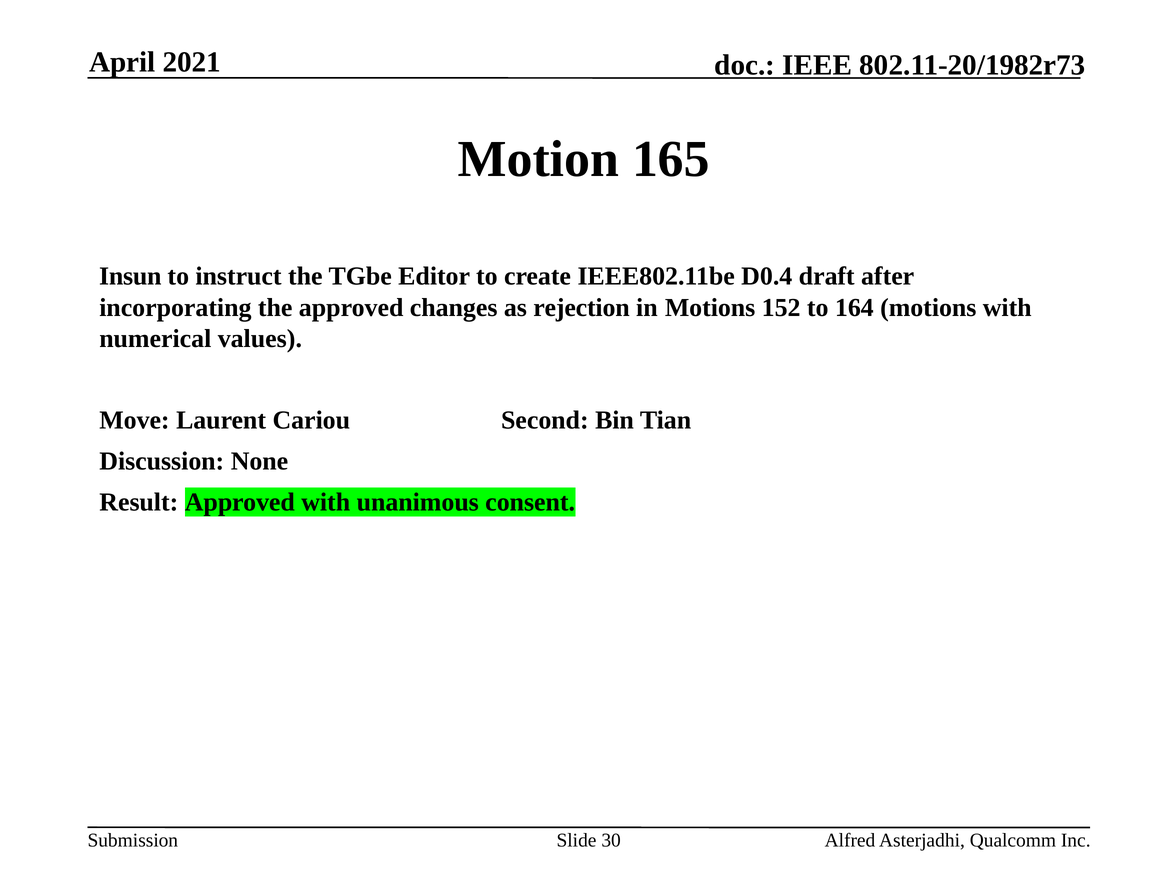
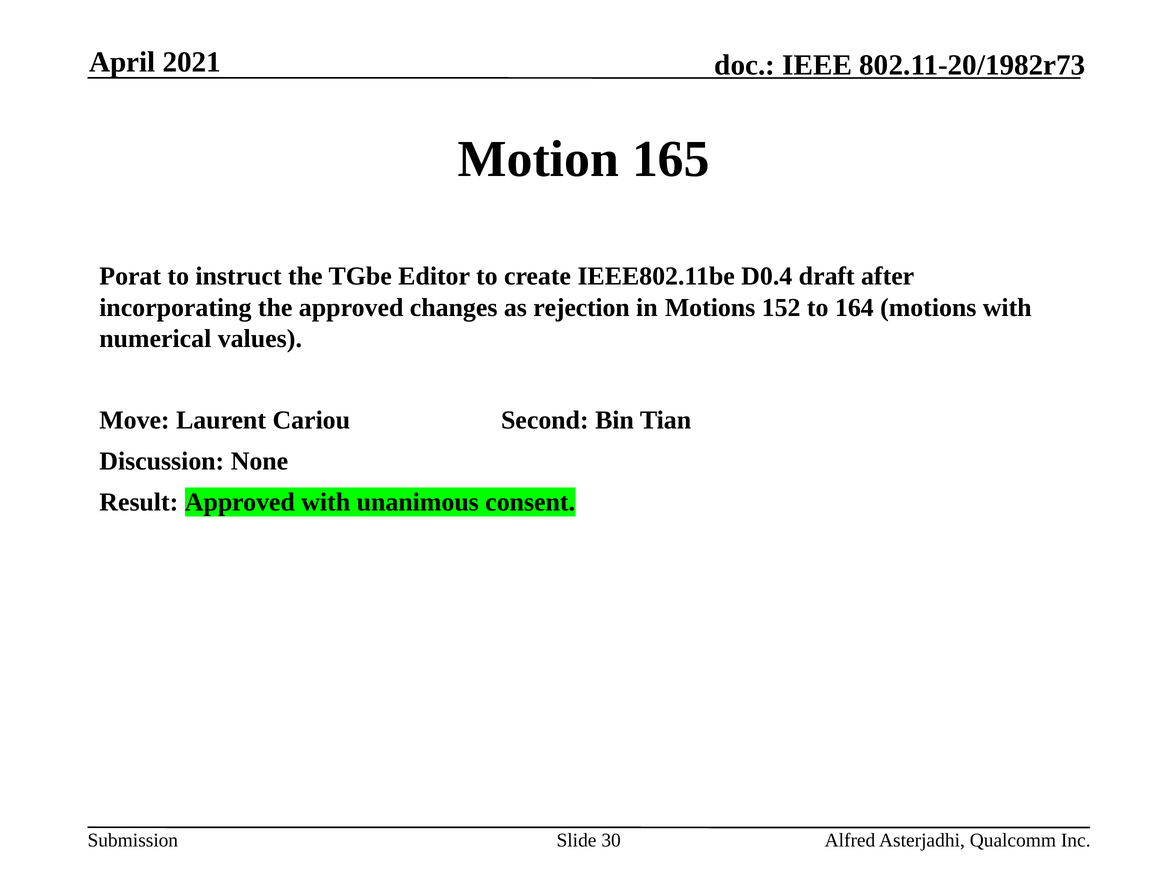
Insun: Insun -> Porat
